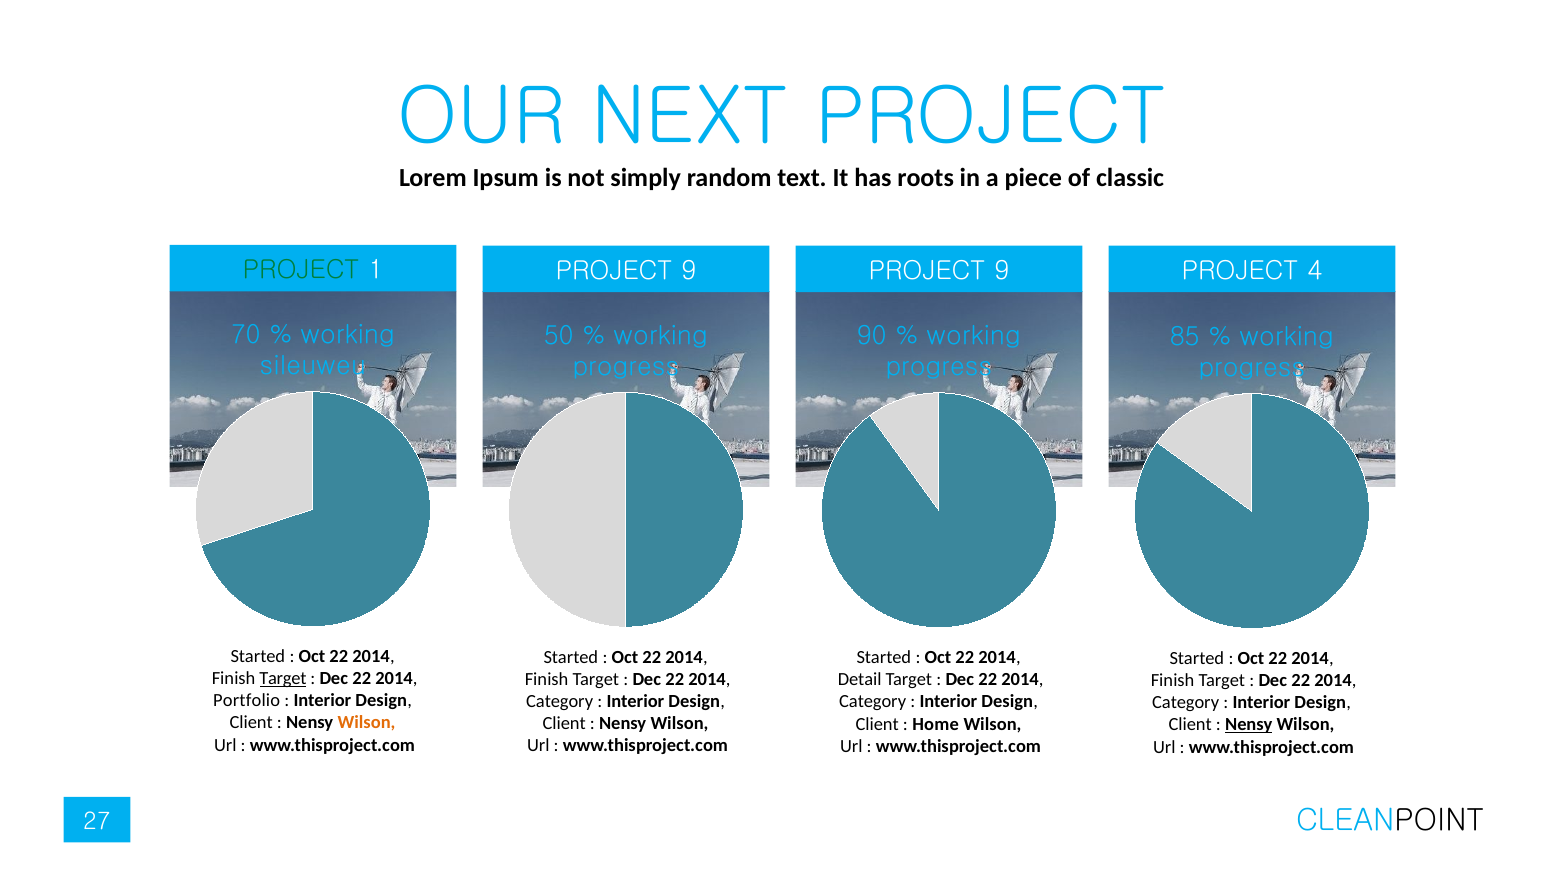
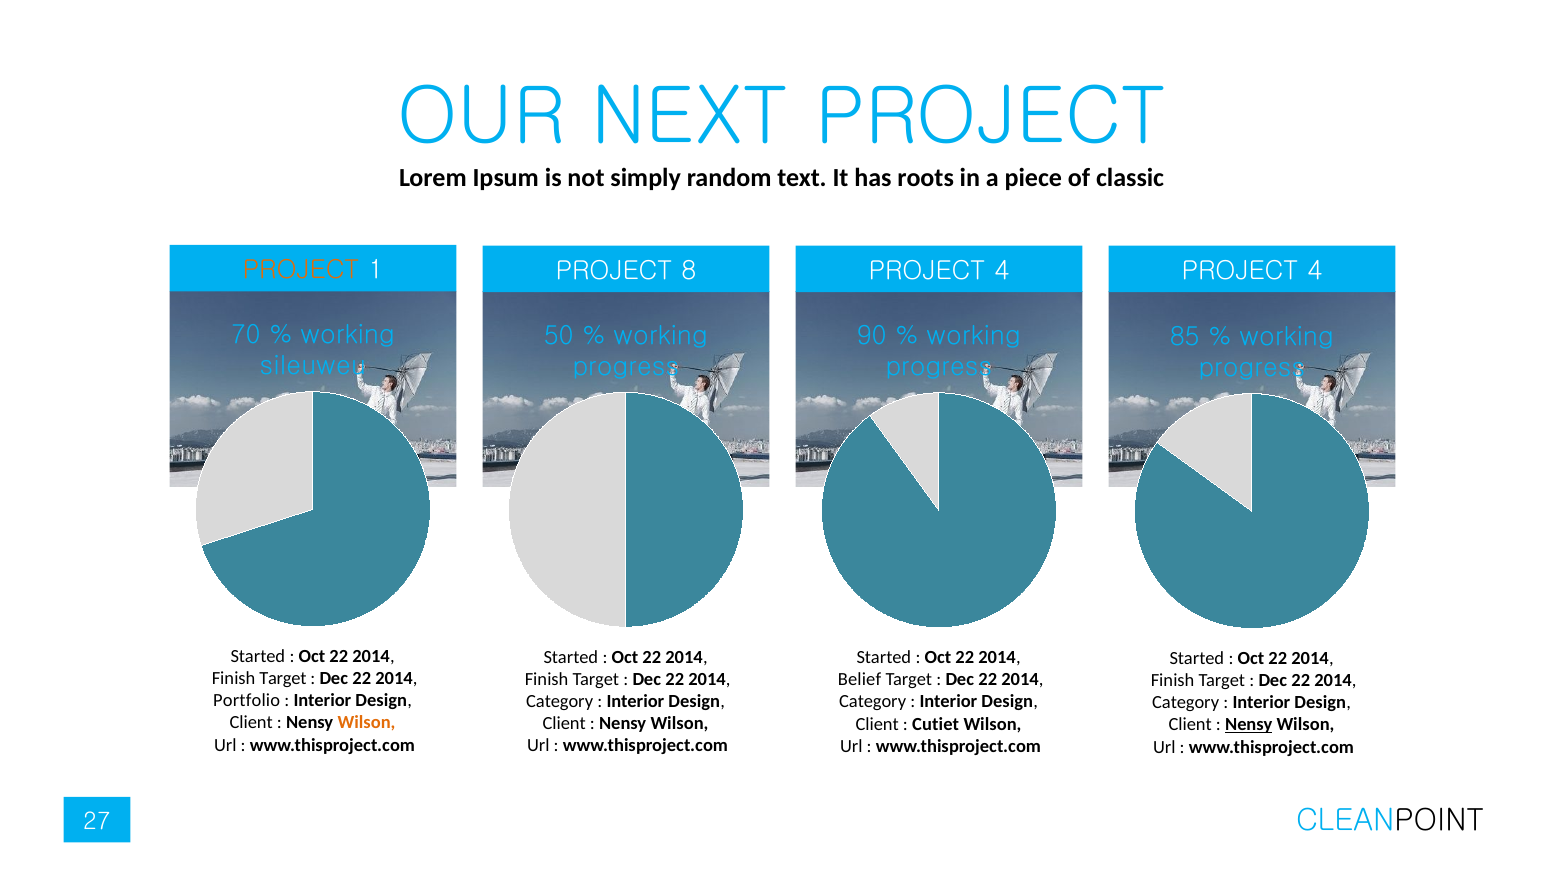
PROJECT at (301, 270) colour: green -> orange
9 at (689, 271): 9 -> 8
9 at (1002, 271): 9 -> 4
Target at (283, 679) underline: present -> none
Detail: Detail -> Belief
Home: Home -> Cutiet
